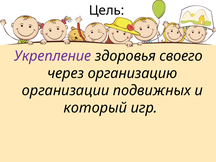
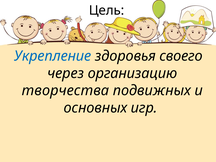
Укрепление colour: purple -> blue
организации: организации -> творчества
который: который -> основных
